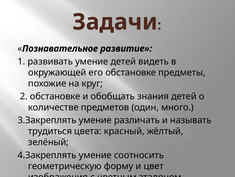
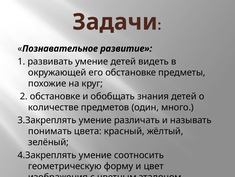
трудиться: трудиться -> понимать
